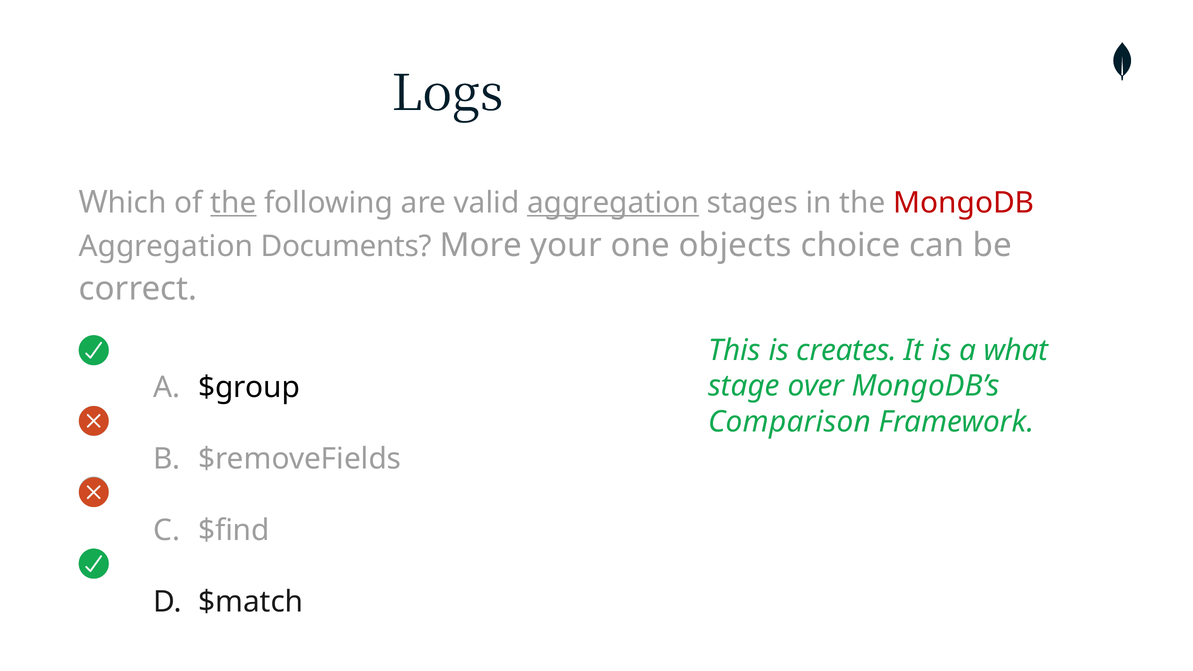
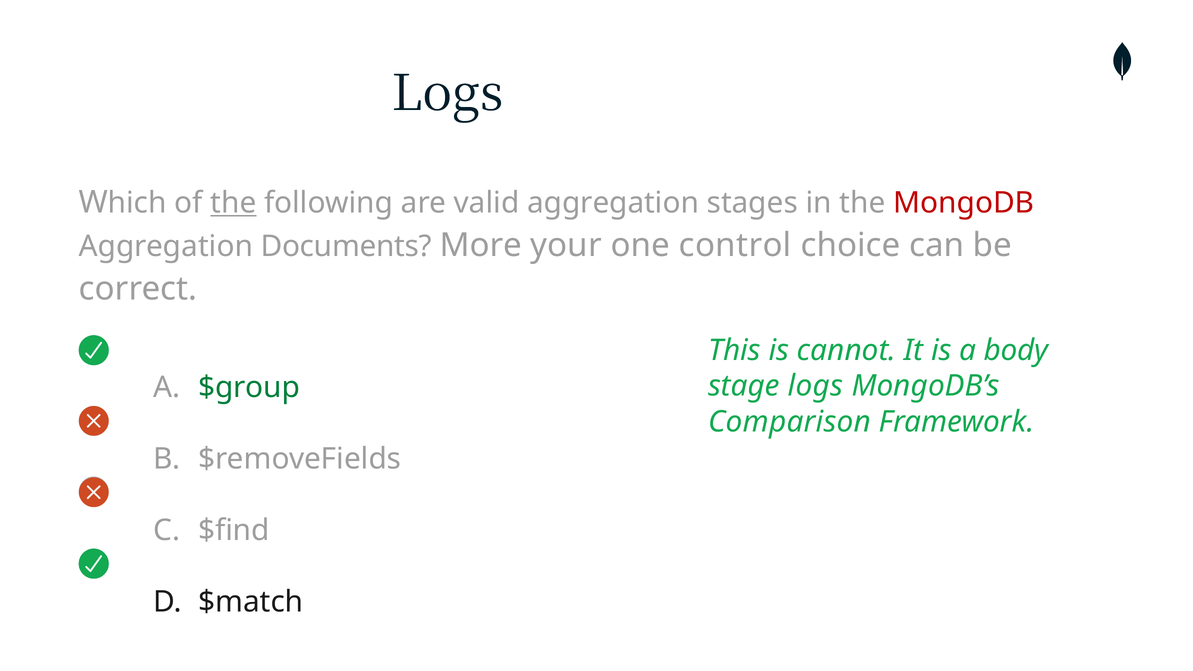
aggregation at (613, 203) underline: present -> none
objects: objects -> control
creates: creates -> cannot
what: what -> body
stage over: over -> logs
$group colour: black -> green
